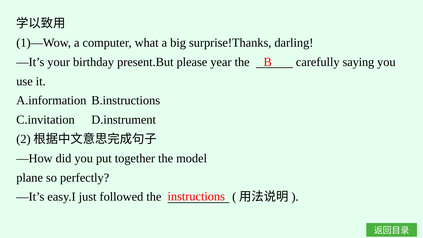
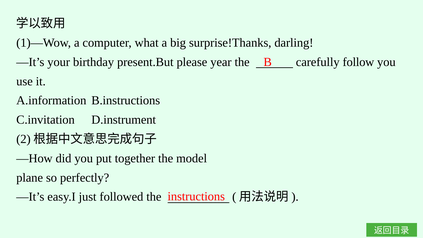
saying: saying -> follow
